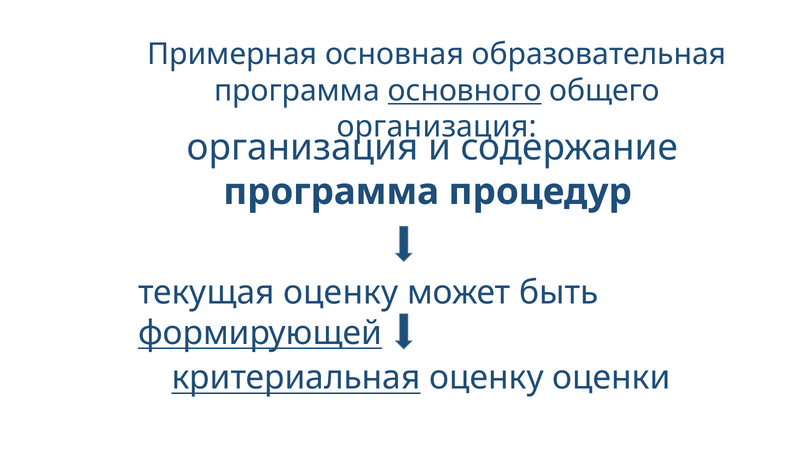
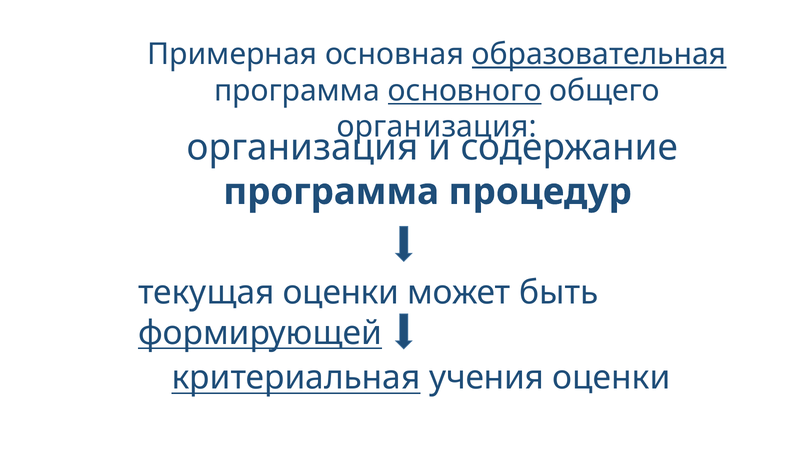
образовательная underline: none -> present
текущая оценку: оценку -> оценки
критериальная оценку: оценку -> учения
